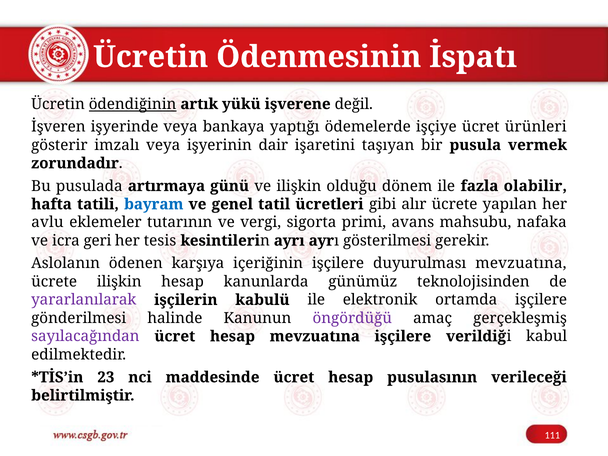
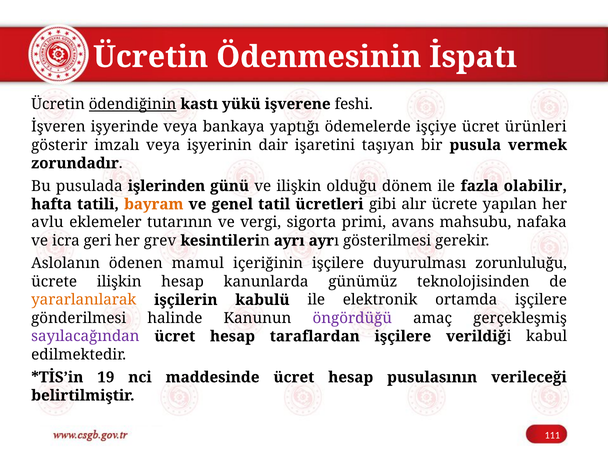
artık: artık -> kastı
değil: değil -> feshi
artırmaya: artırmaya -> işlerinden
bayram colour: blue -> orange
tesis: tesis -> grev
karşıya: karşıya -> mamul
duyurulması mevzuatına: mevzuatına -> zorunluluğu
yararlanılarak colour: purple -> orange
hesap mevzuatına: mevzuatına -> taraflardan
23: 23 -> 19
